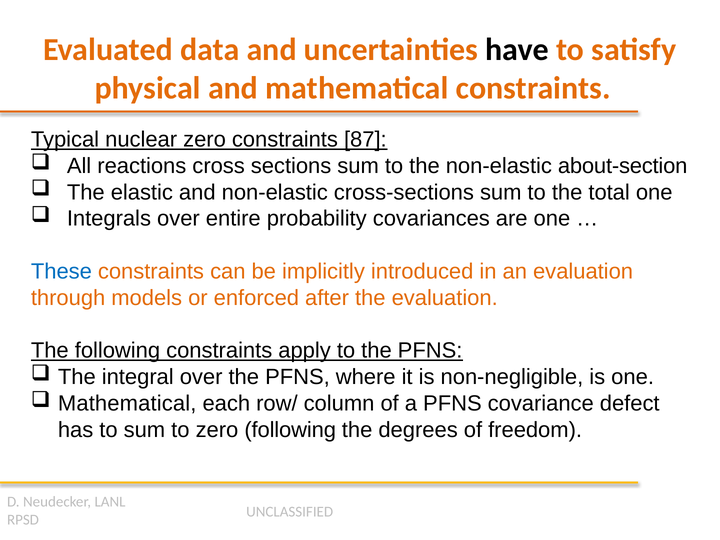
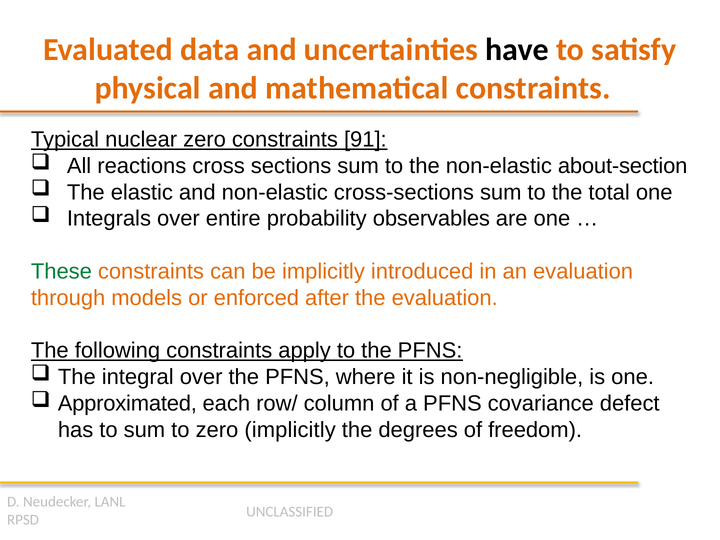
87: 87 -> 91
covariances: covariances -> observables
These colour: blue -> green
Mathematical at (127, 403): Mathematical -> Approximated
zero following: following -> implicitly
